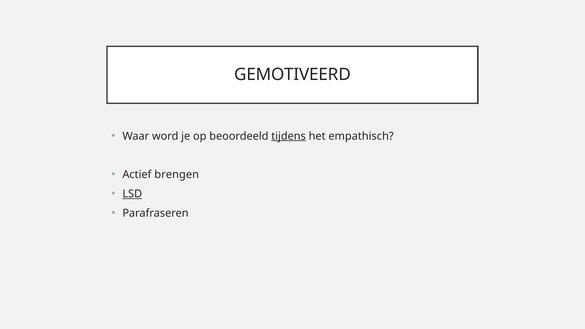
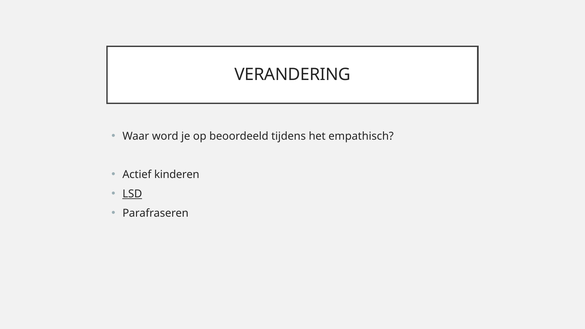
GEMOTIVEERD: GEMOTIVEERD -> VERANDERING
tijdens underline: present -> none
brengen: brengen -> kinderen
